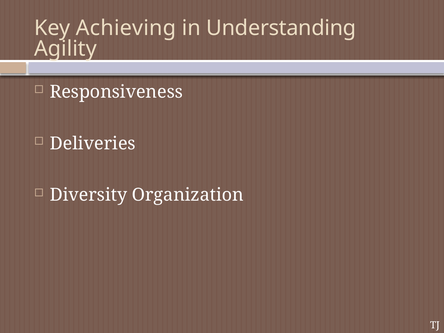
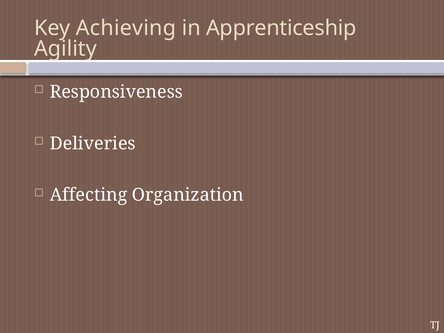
Understanding: Understanding -> Apprenticeship
Diversity: Diversity -> Affecting
